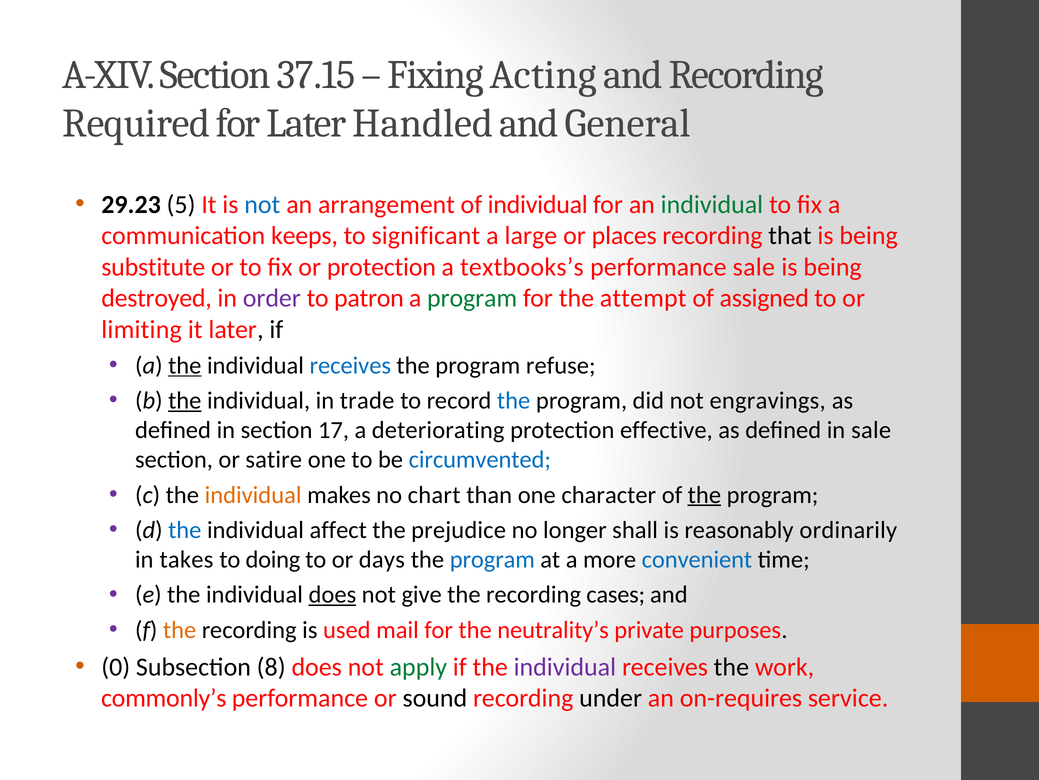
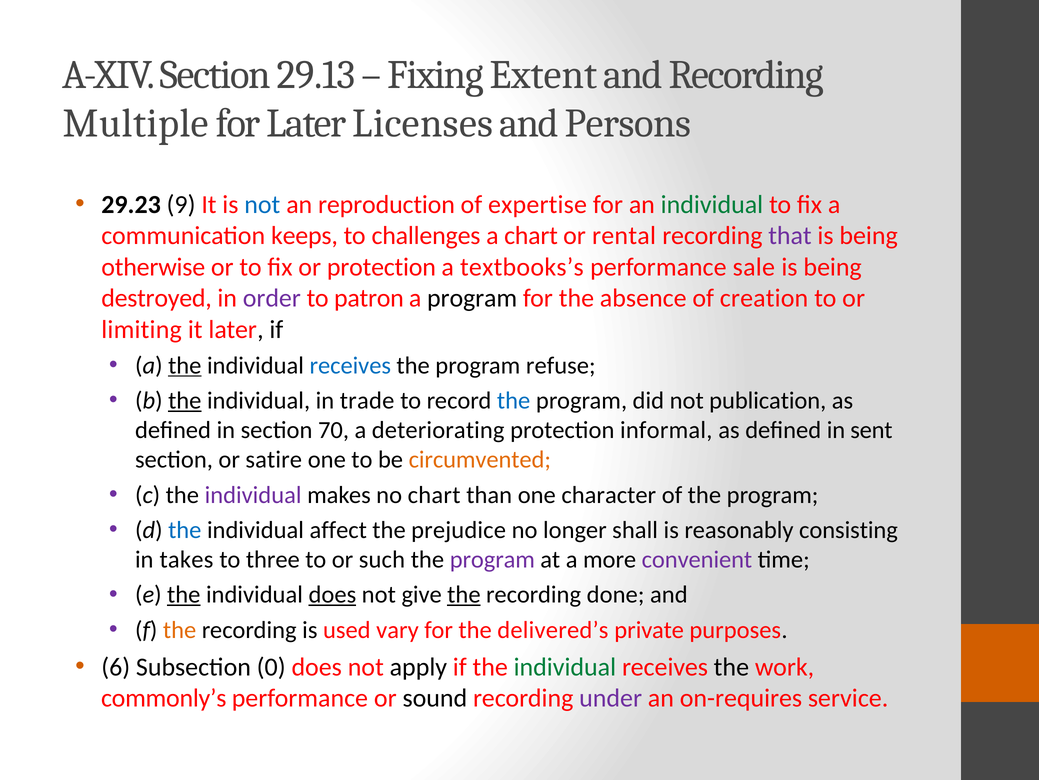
37.15: 37.15 -> 29.13
Acting: Acting -> Extent
Required: Required -> Multiple
Handled: Handled -> Licenses
General: General -> Persons
5: 5 -> 9
arrangement: arrangement -> reproduction
of individual: individual -> expertise
significant: significant -> challenges
a large: large -> chart
places: places -> rental
that colour: black -> purple
substitute: substitute -> otherwise
program at (472, 298) colour: green -> black
attempt: attempt -> absence
assigned: assigned -> creation
engravings: engravings -> publication
17: 17 -> 70
effective: effective -> informal
in sale: sale -> sent
circumvented colour: blue -> orange
individual at (253, 494) colour: orange -> purple
the at (704, 494) underline: present -> none
ordinarily: ordinarily -> consisting
doing: doing -> three
days: days -> such
program at (492, 559) colour: blue -> purple
convenient colour: blue -> purple
the at (184, 594) underline: none -> present
the at (464, 594) underline: none -> present
cases: cases -> done
mail: mail -> vary
neutrality’s: neutrality’s -> delivered’s
0: 0 -> 6
8: 8 -> 0
apply colour: green -> black
individual at (565, 666) colour: purple -> green
under colour: black -> purple
